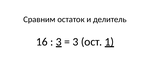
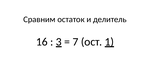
3 at (75, 42): 3 -> 7
